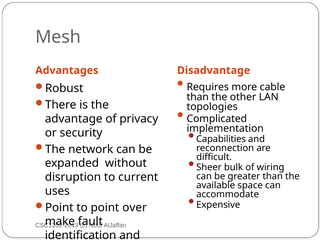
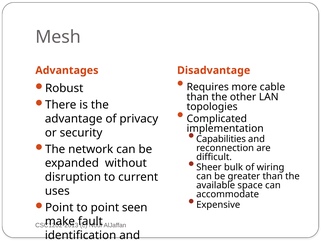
over: over -> seen
